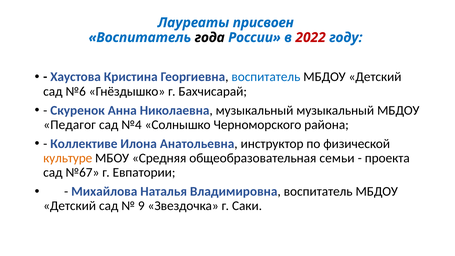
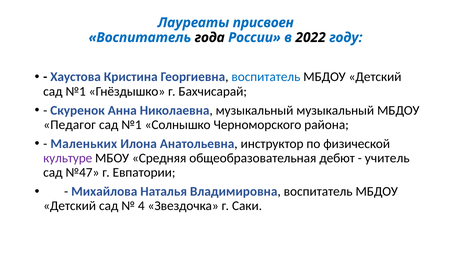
2022 colour: red -> black
№6 at (76, 91): №6 -> №1
№4 at (132, 125): №4 -> №1
Коллективе: Коллективе -> Маленьких
культуре colour: orange -> purple
семьи: семьи -> дебют
проекта: проекта -> учитель
№67: №67 -> №47
9: 9 -> 4
